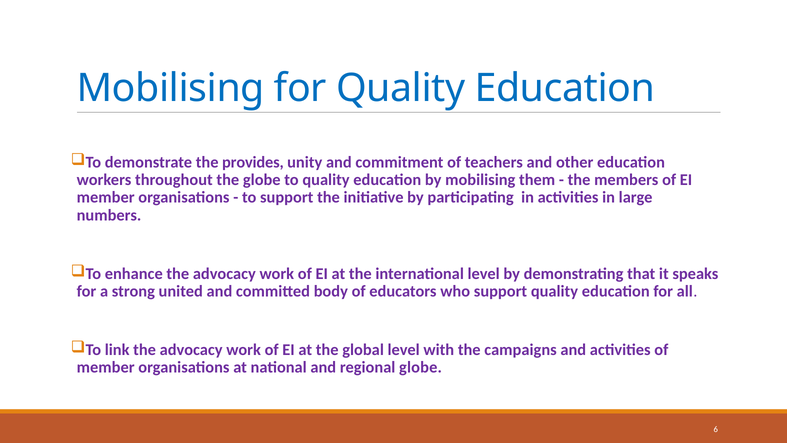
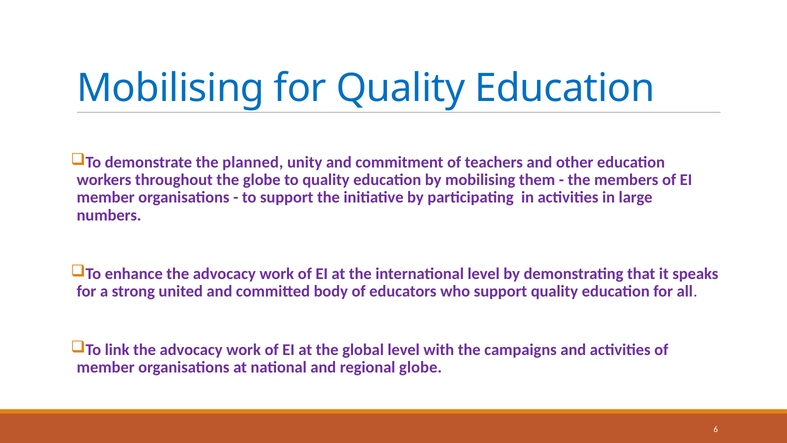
provides: provides -> planned
